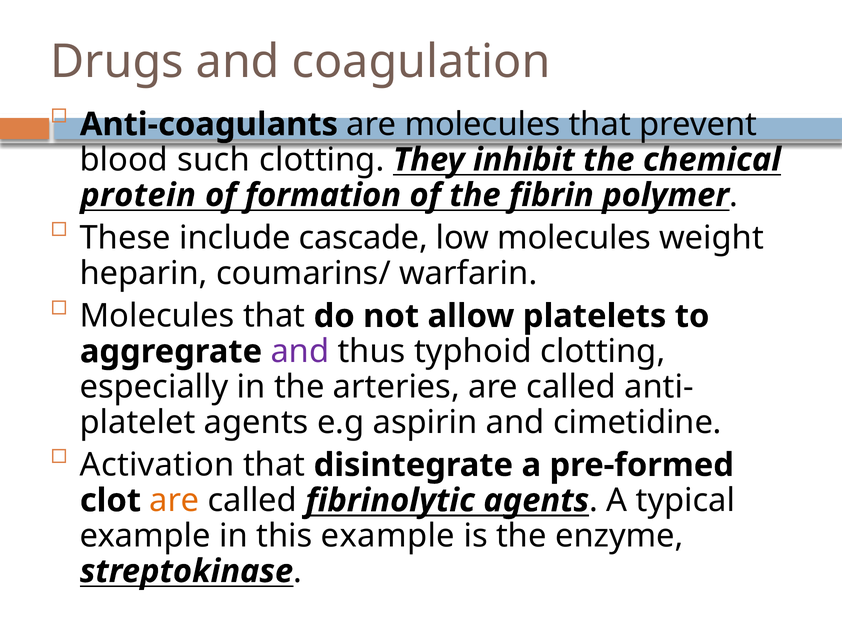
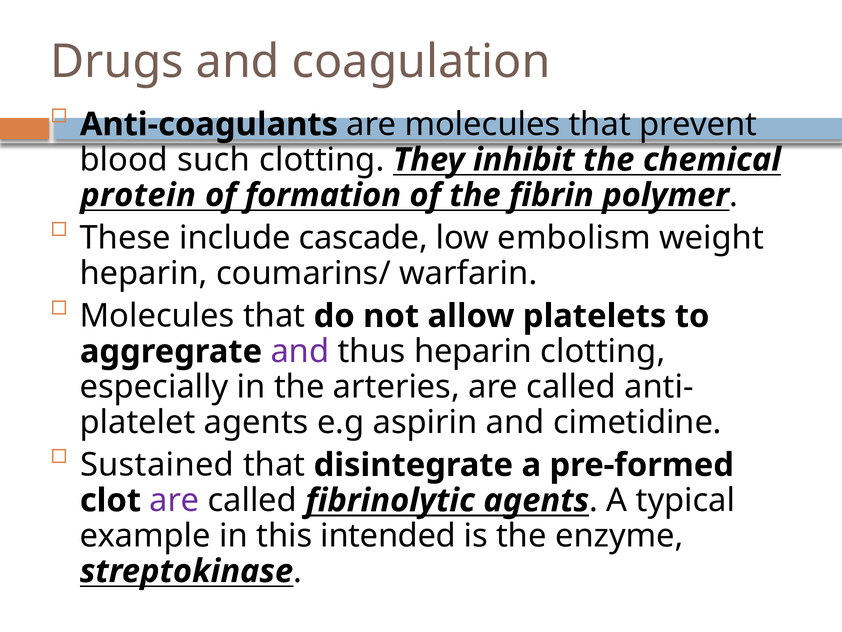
low molecules: molecules -> embolism
thus typhoid: typhoid -> heparin
Activation: Activation -> Sustained
are at (174, 500) colour: orange -> purple
this example: example -> intended
